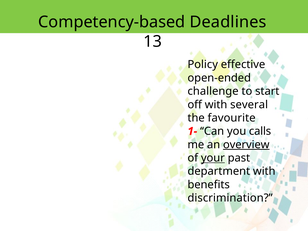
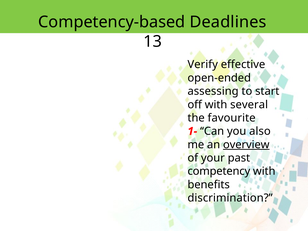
Policy: Policy -> Verify
challenge: challenge -> assessing
calls: calls -> also
your underline: present -> none
department: department -> competency
